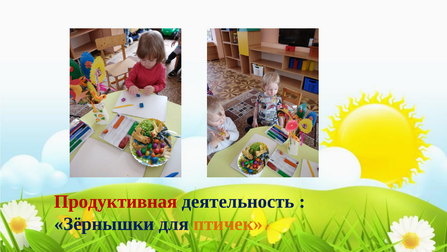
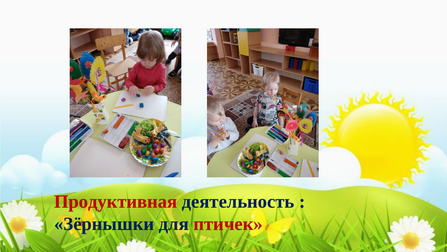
птичек colour: orange -> red
